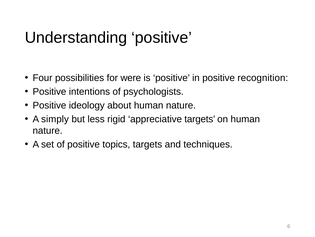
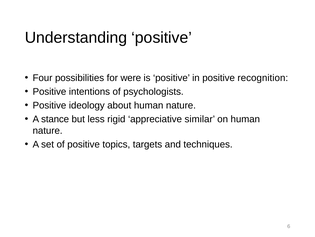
simply: simply -> stance
appreciative targets: targets -> similar
